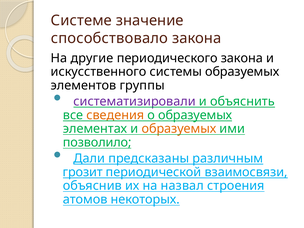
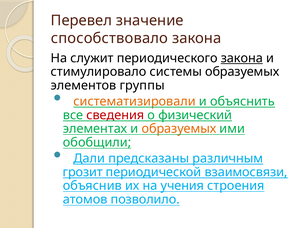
Системе: Системе -> Перевел
другие: другие -> служит
закона at (242, 58) underline: none -> present
искусственного: искусственного -> стимулировало
систематизировали colour: purple -> orange
сведения colour: orange -> red
о образуемых: образуемых -> физический
позволило: позволило -> обобщили
назвал: назвал -> учения
некоторых: некоторых -> позволило
